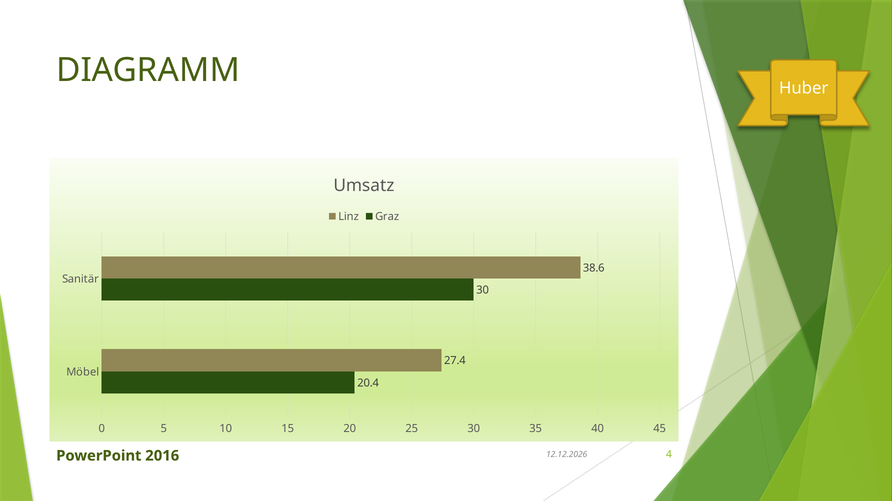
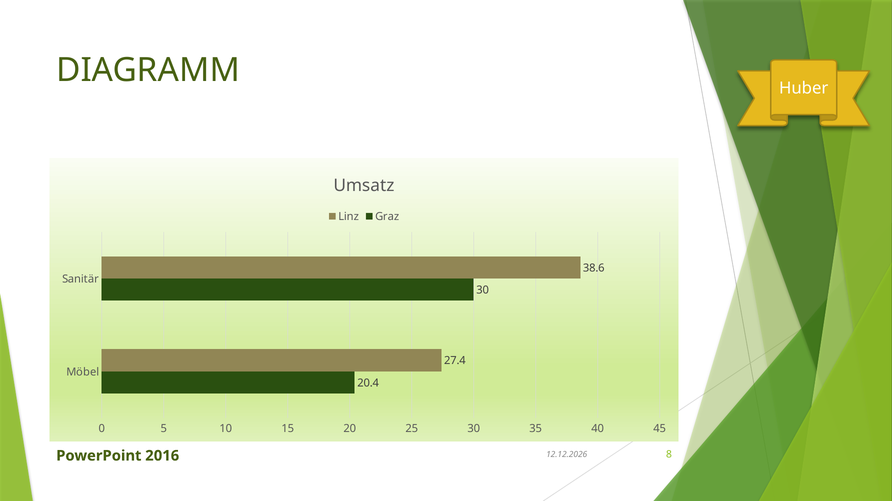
4: 4 -> 8
